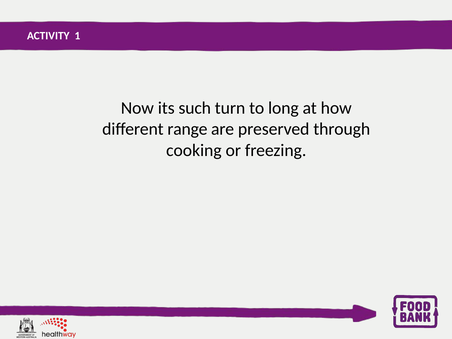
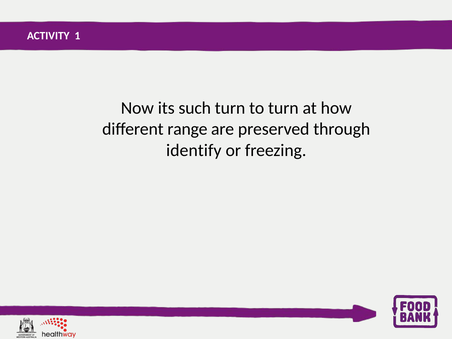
to long: long -> turn
cooking: cooking -> identify
